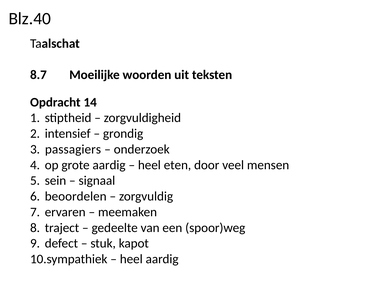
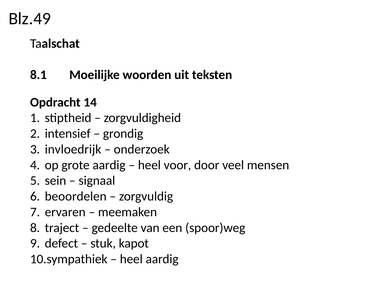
Blz.40: Blz.40 -> Blz.49
8.7: 8.7 -> 8.1
passagiers: passagiers -> invloedrijk
eten: eten -> voor
